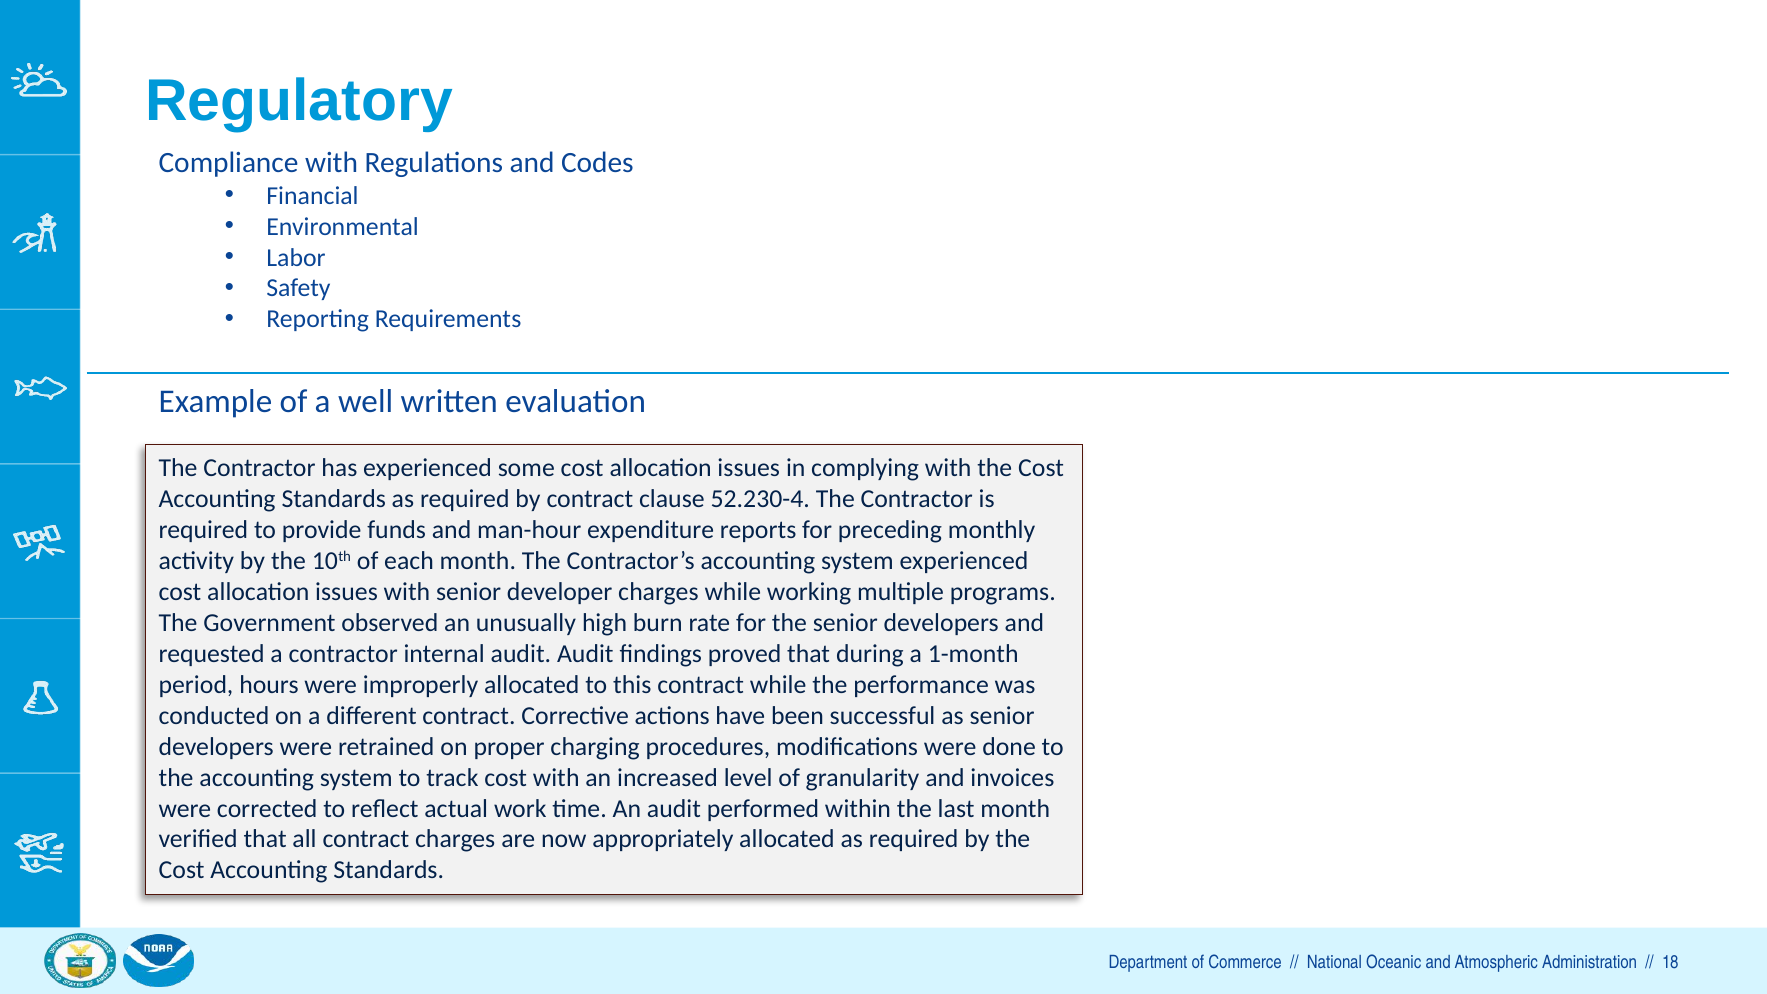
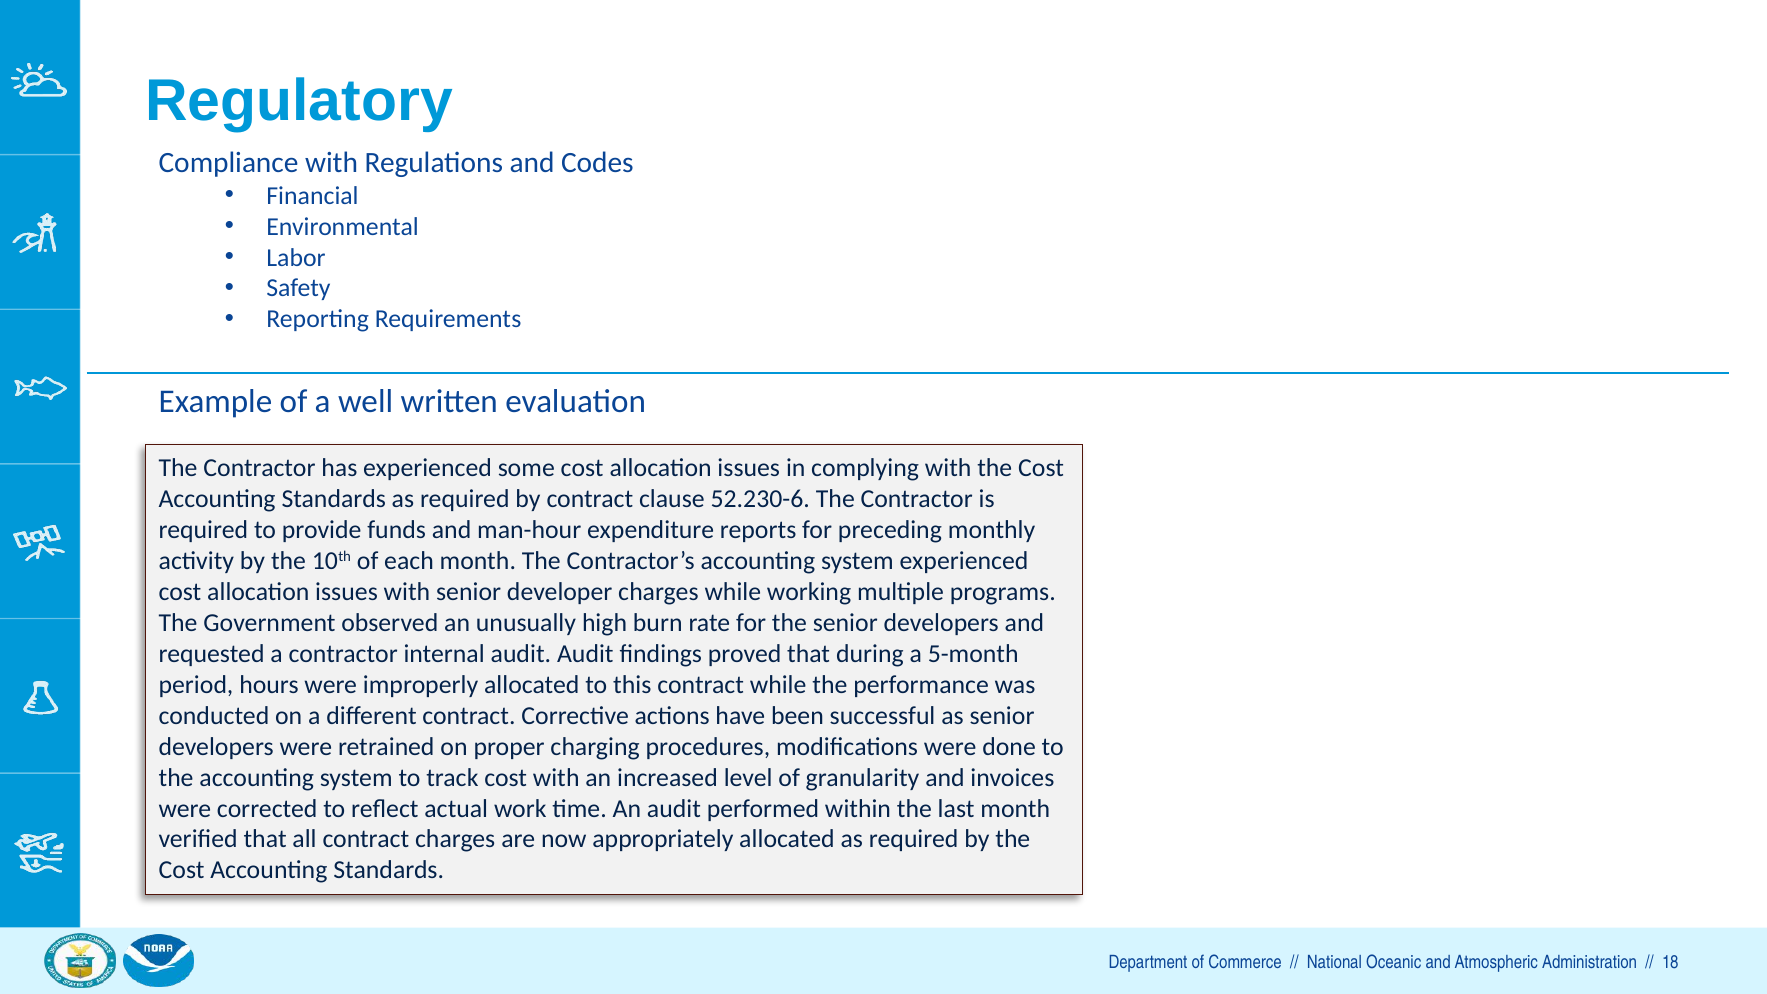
52.230-4: 52.230-4 -> 52.230-6
1-month: 1-month -> 5-month
